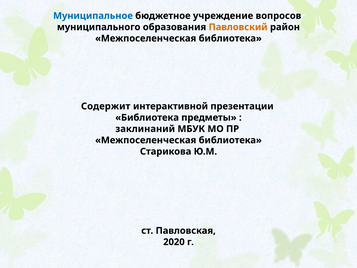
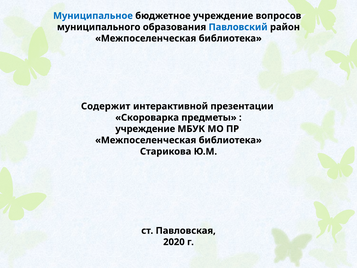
Павловский colour: orange -> blue
Библиотека at (147, 117): Библиотека -> Скороварка
заклинаний at (145, 129): заклинаний -> учреждение
